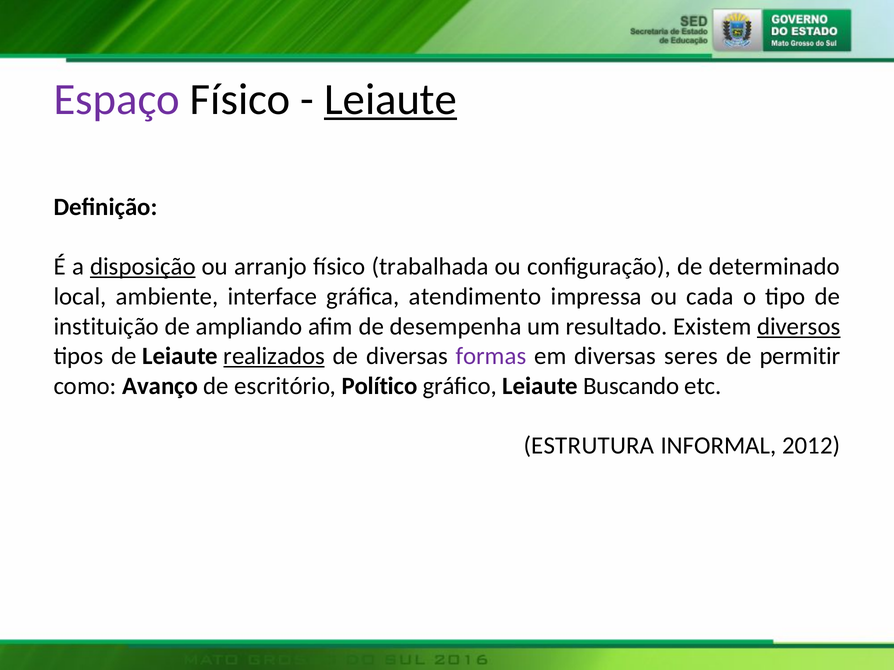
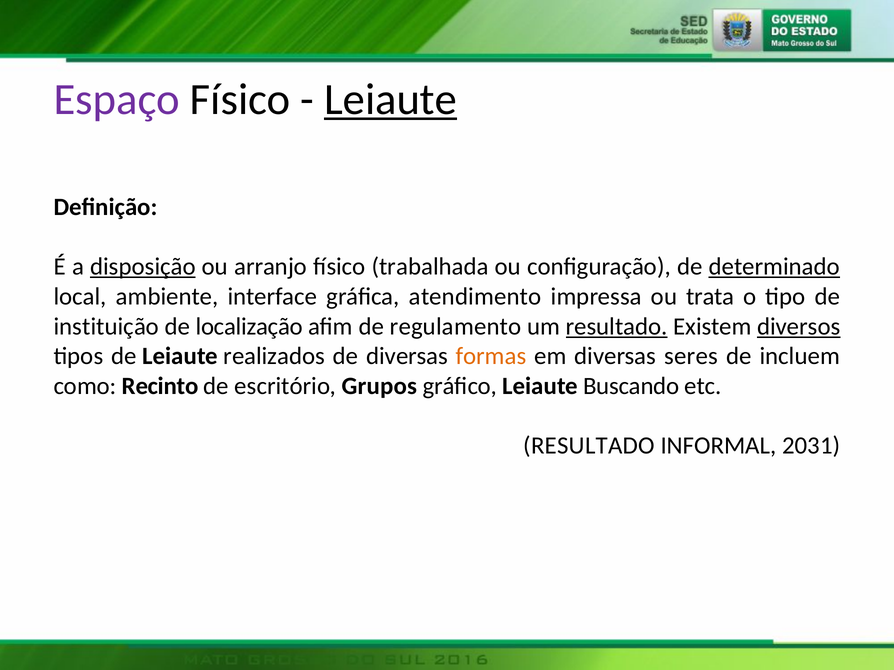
determinado underline: none -> present
cada: cada -> trata
ampliando: ampliando -> localização
desempenha: desempenha -> regulamento
resultado at (617, 327) underline: none -> present
realizados underline: present -> none
formas colour: purple -> orange
permitir: permitir -> incluem
Avanço: Avanço -> Recinto
Político: Político -> Grupos
ESTRUTURA at (589, 446): ESTRUTURA -> RESULTADO
2012: 2012 -> 2031
